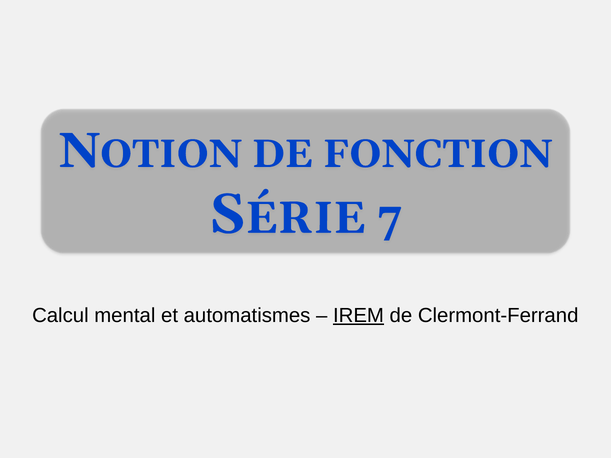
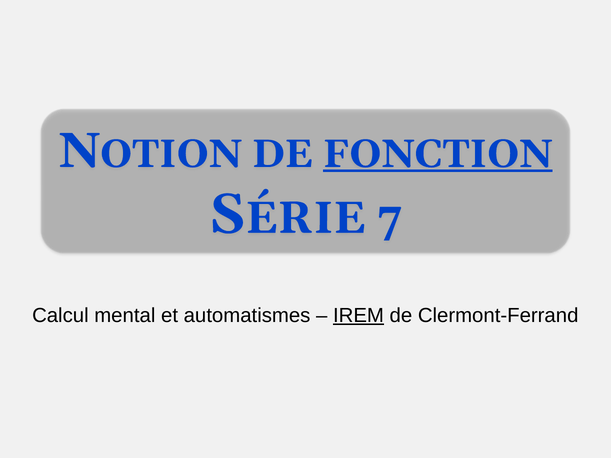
FONCTION underline: none -> present
